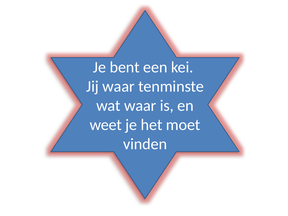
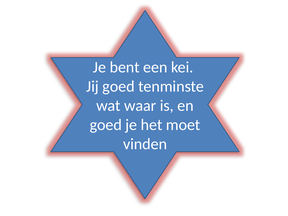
Jij waar: waar -> goed
weet at (106, 125): weet -> goed
